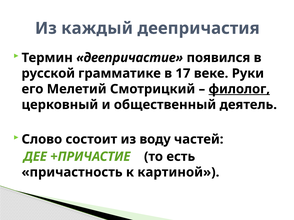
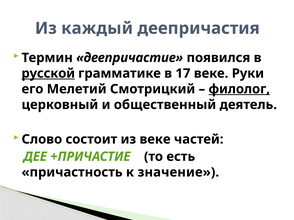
русской underline: none -> present
из воду: воду -> веке
картиной: картиной -> значение
